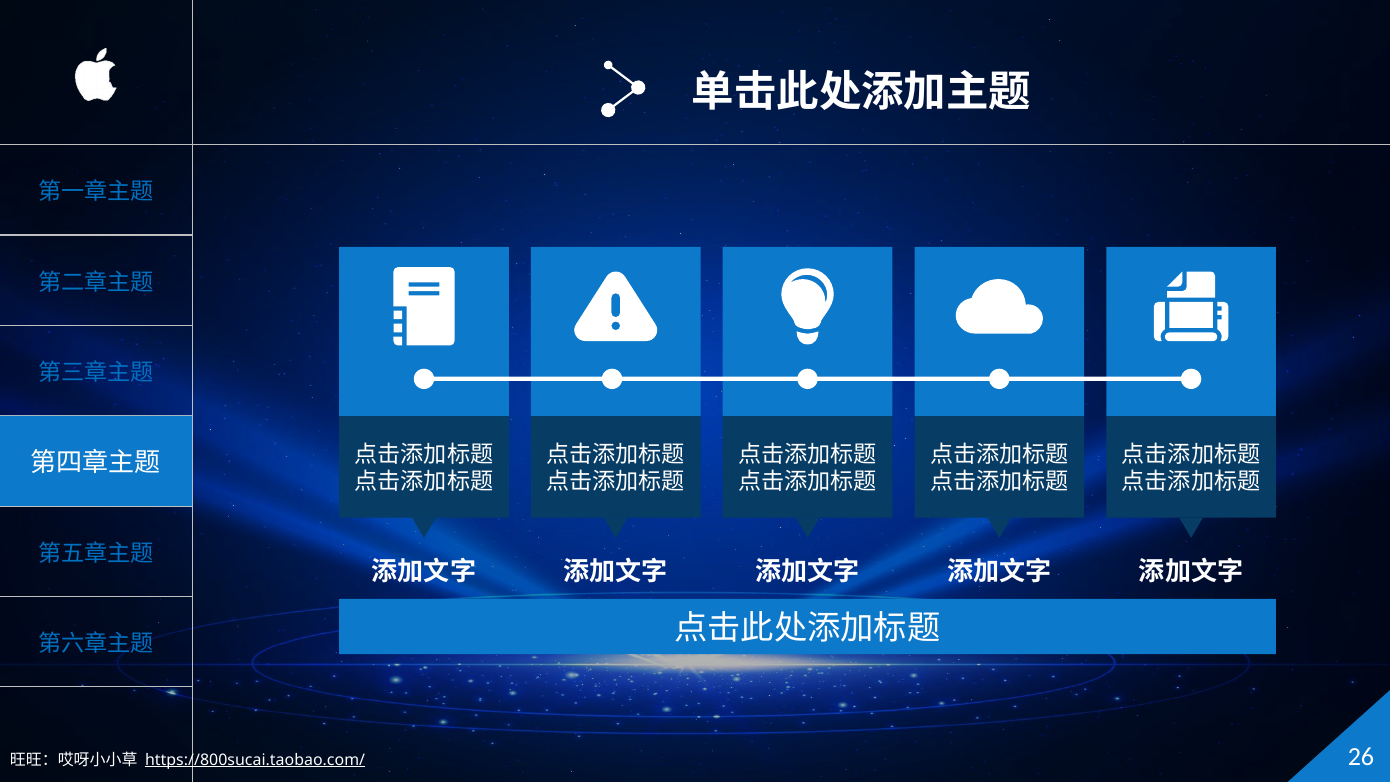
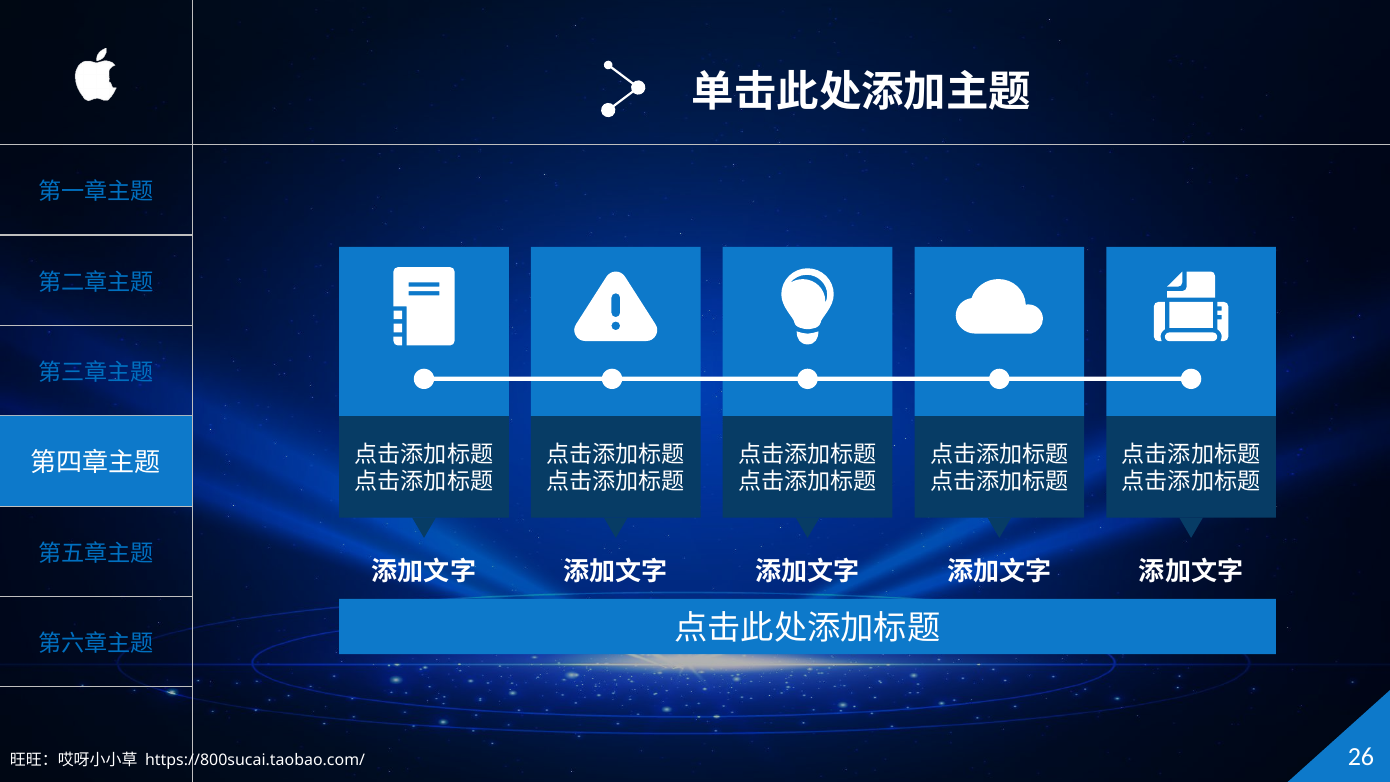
https://800sucai.taobao.com/ underline: present -> none
